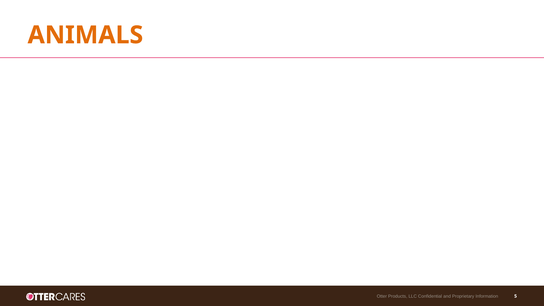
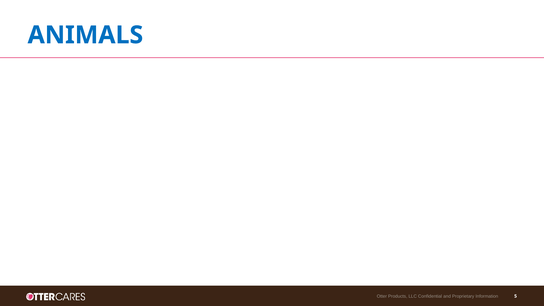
ANIMALS colour: orange -> blue
